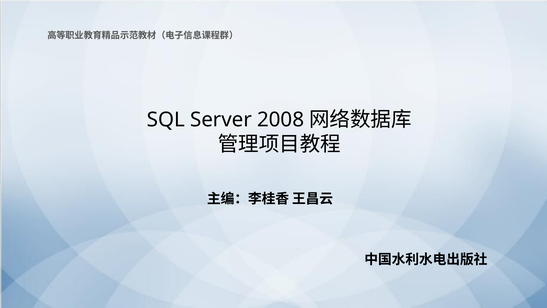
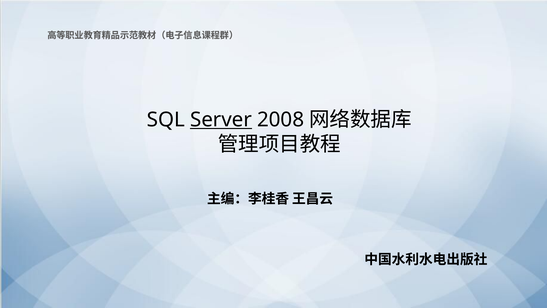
Server underline: none -> present
